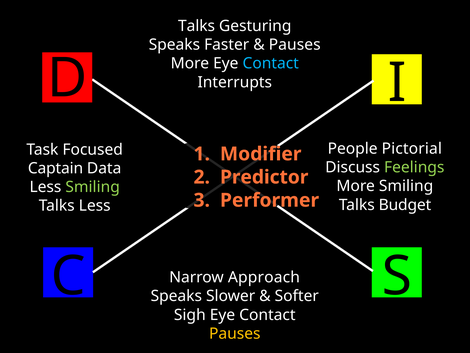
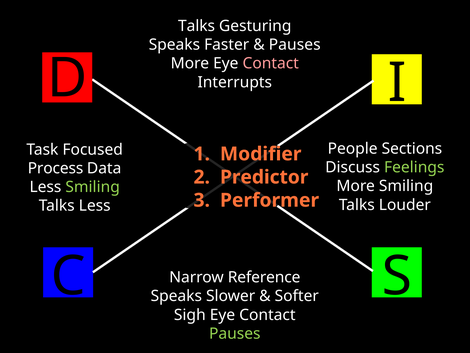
Contact at (271, 63) colour: light blue -> pink
Pictorial: Pictorial -> Sections
Captain: Captain -> Process
Budget: Budget -> Louder
Approach: Approach -> Reference
Pauses at (235, 333) colour: yellow -> light green
